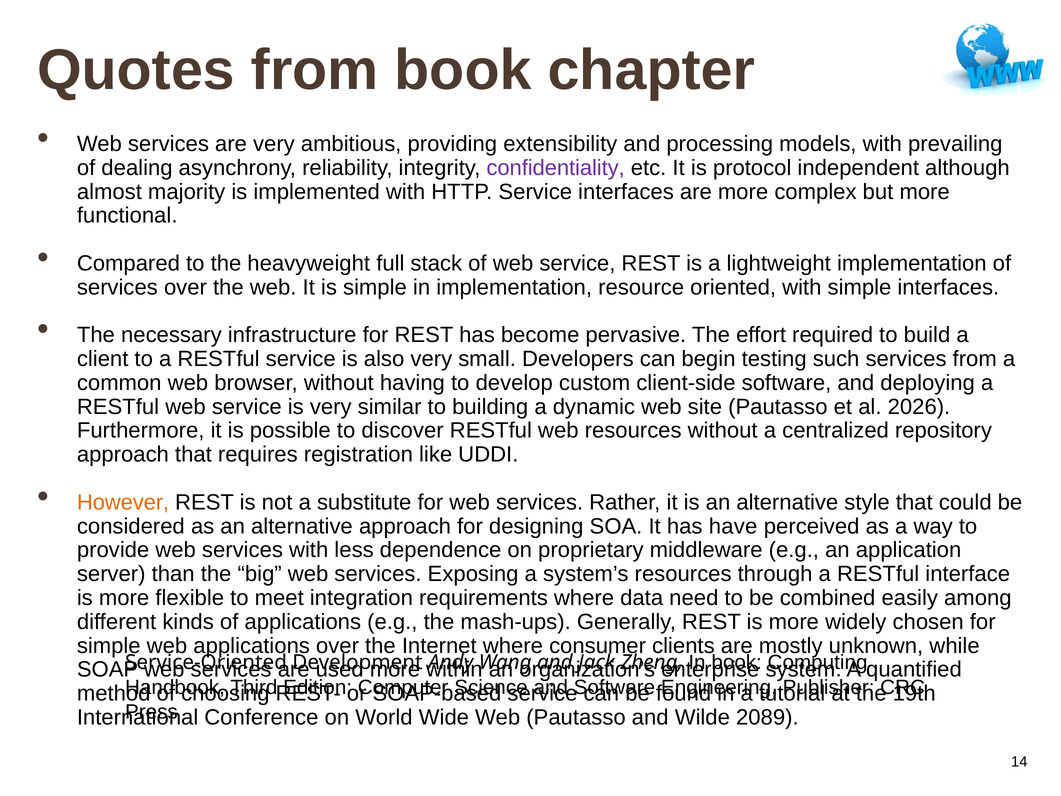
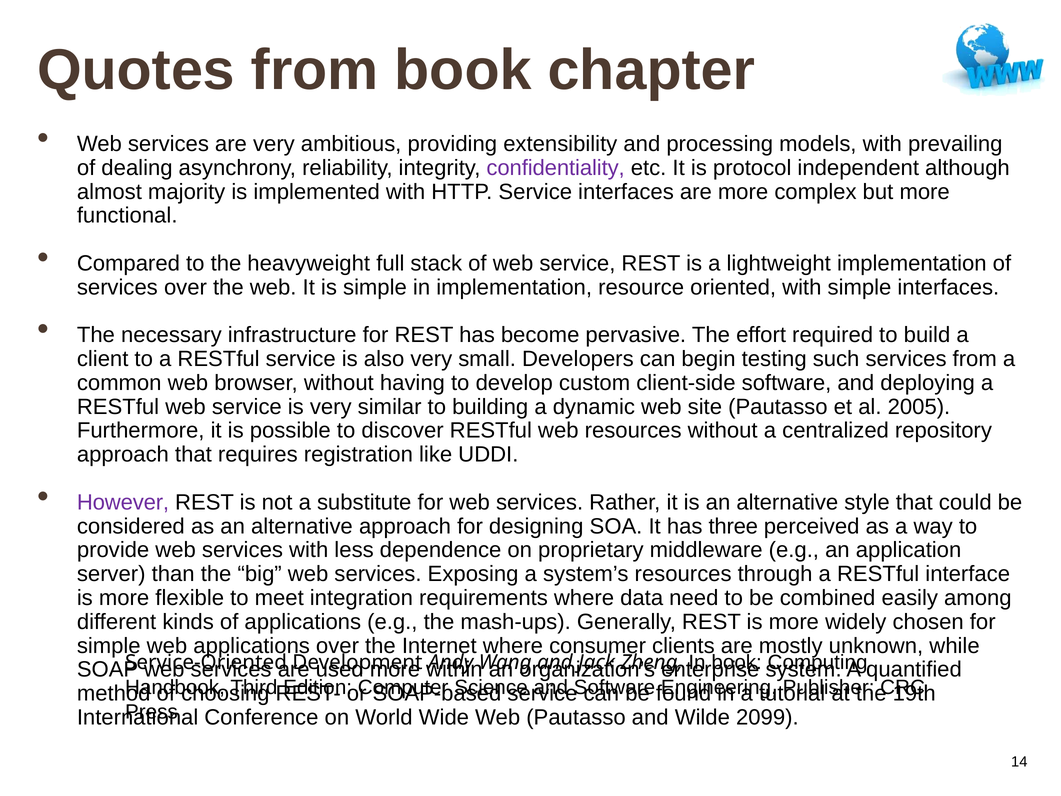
2026: 2026 -> 2005
However colour: orange -> purple
have: have -> three
2089: 2089 -> 2099
